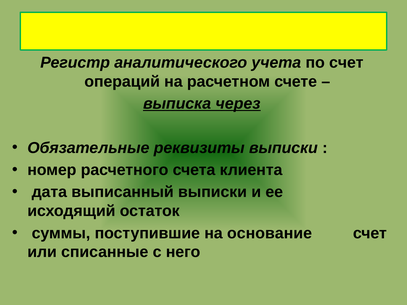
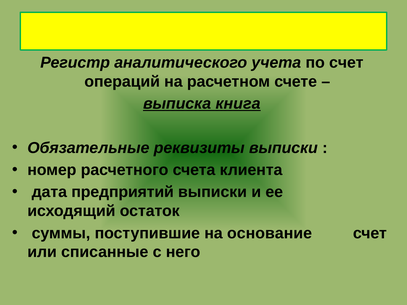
через: через -> книга
выписанный: выписанный -> предприятий
